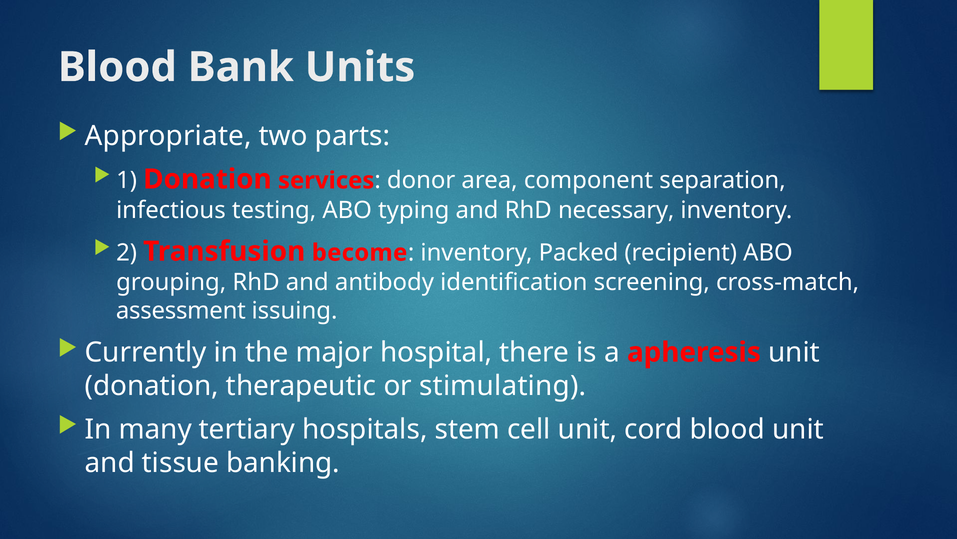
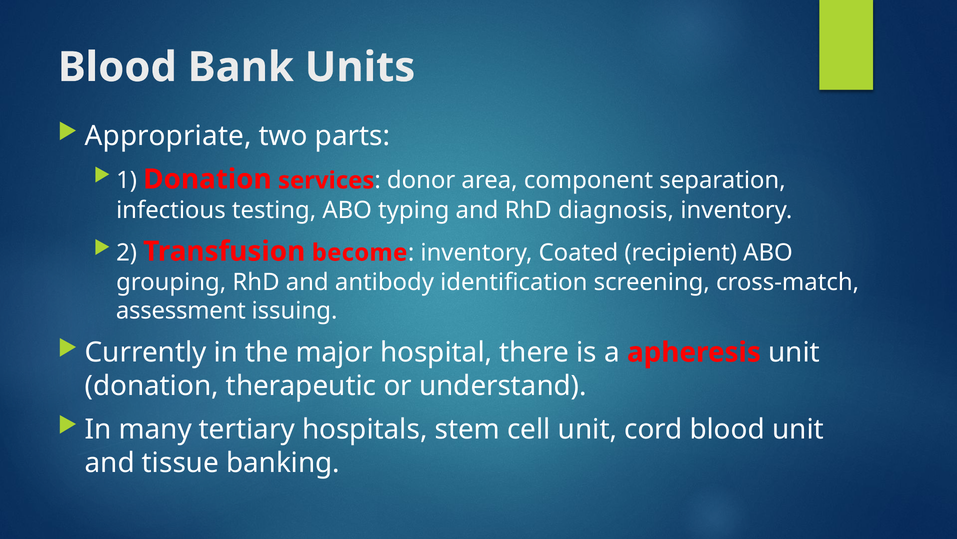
necessary: necessary -> diagnosis
Packed: Packed -> Coated
stimulating: stimulating -> understand
